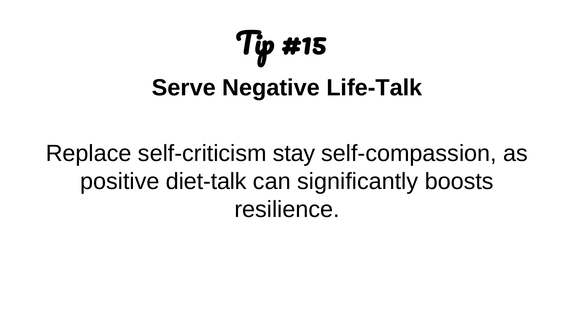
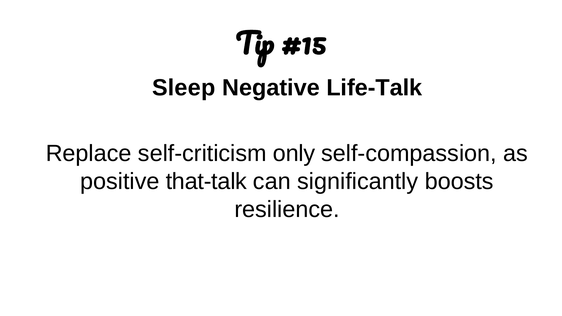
Serve: Serve -> Sleep
stay: stay -> only
diet-talk: diet-talk -> that-talk
